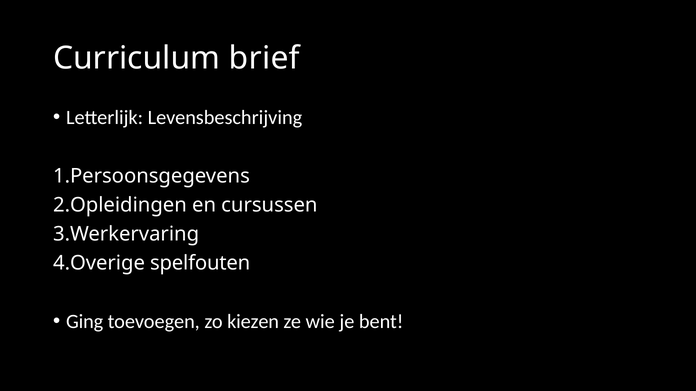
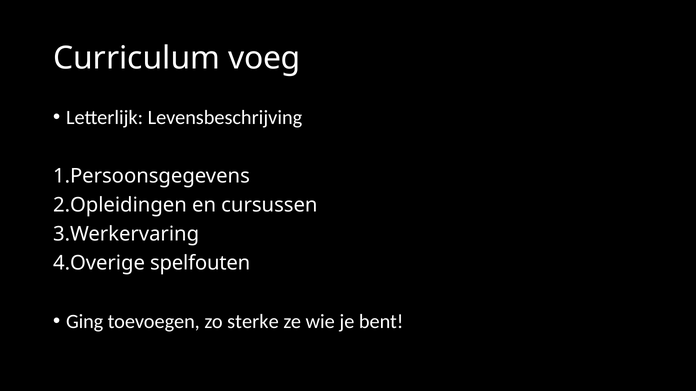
brief: brief -> voeg
kiezen: kiezen -> sterke
